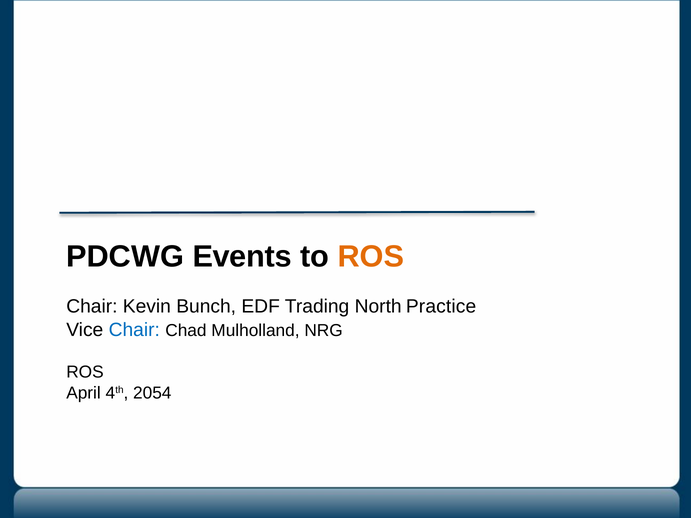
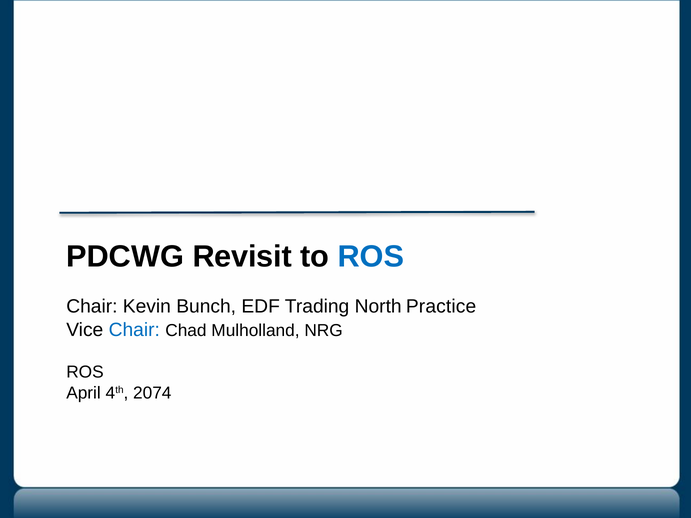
Events: Events -> Revisit
ROS at (371, 257) colour: orange -> blue
2054: 2054 -> 2074
